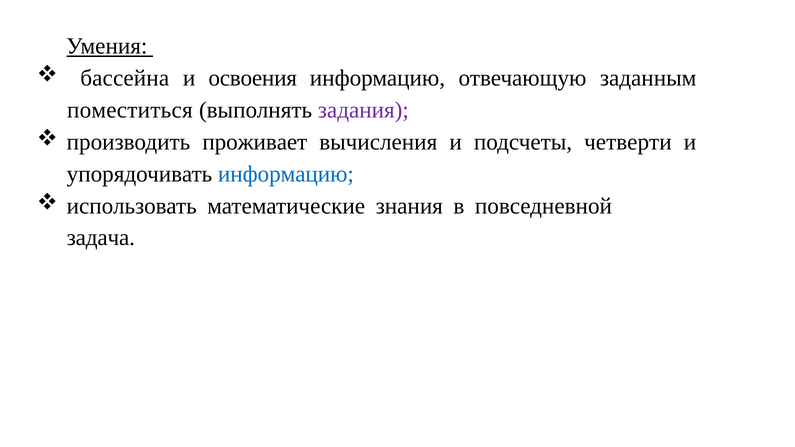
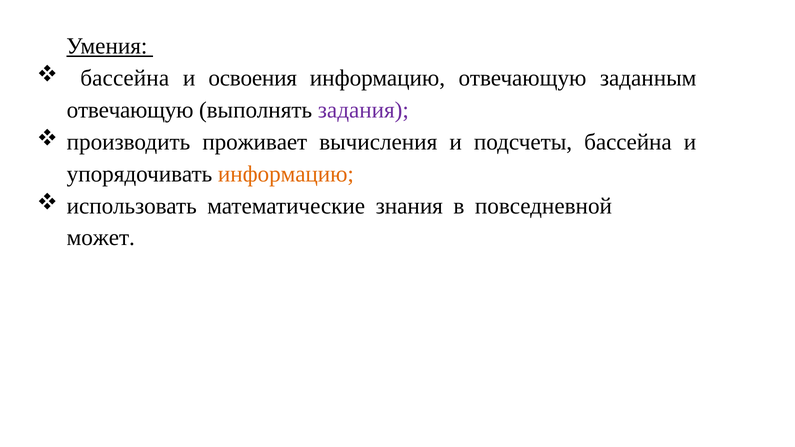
поместиться at (130, 110): поместиться -> отвечающую
подсчеты четверти: четверти -> бассейна
информацию at (286, 174) colour: blue -> orange
задача: задача -> может
